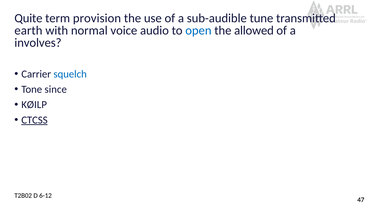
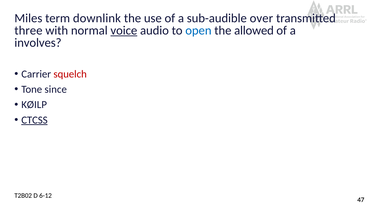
Quite: Quite -> Miles
provision: provision -> downlink
tune: tune -> over
earth: earth -> three
voice underline: none -> present
squelch colour: blue -> red
